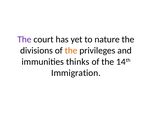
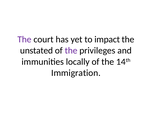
nature: nature -> impact
divisions: divisions -> unstated
the at (71, 51) colour: orange -> purple
thinks: thinks -> locally
